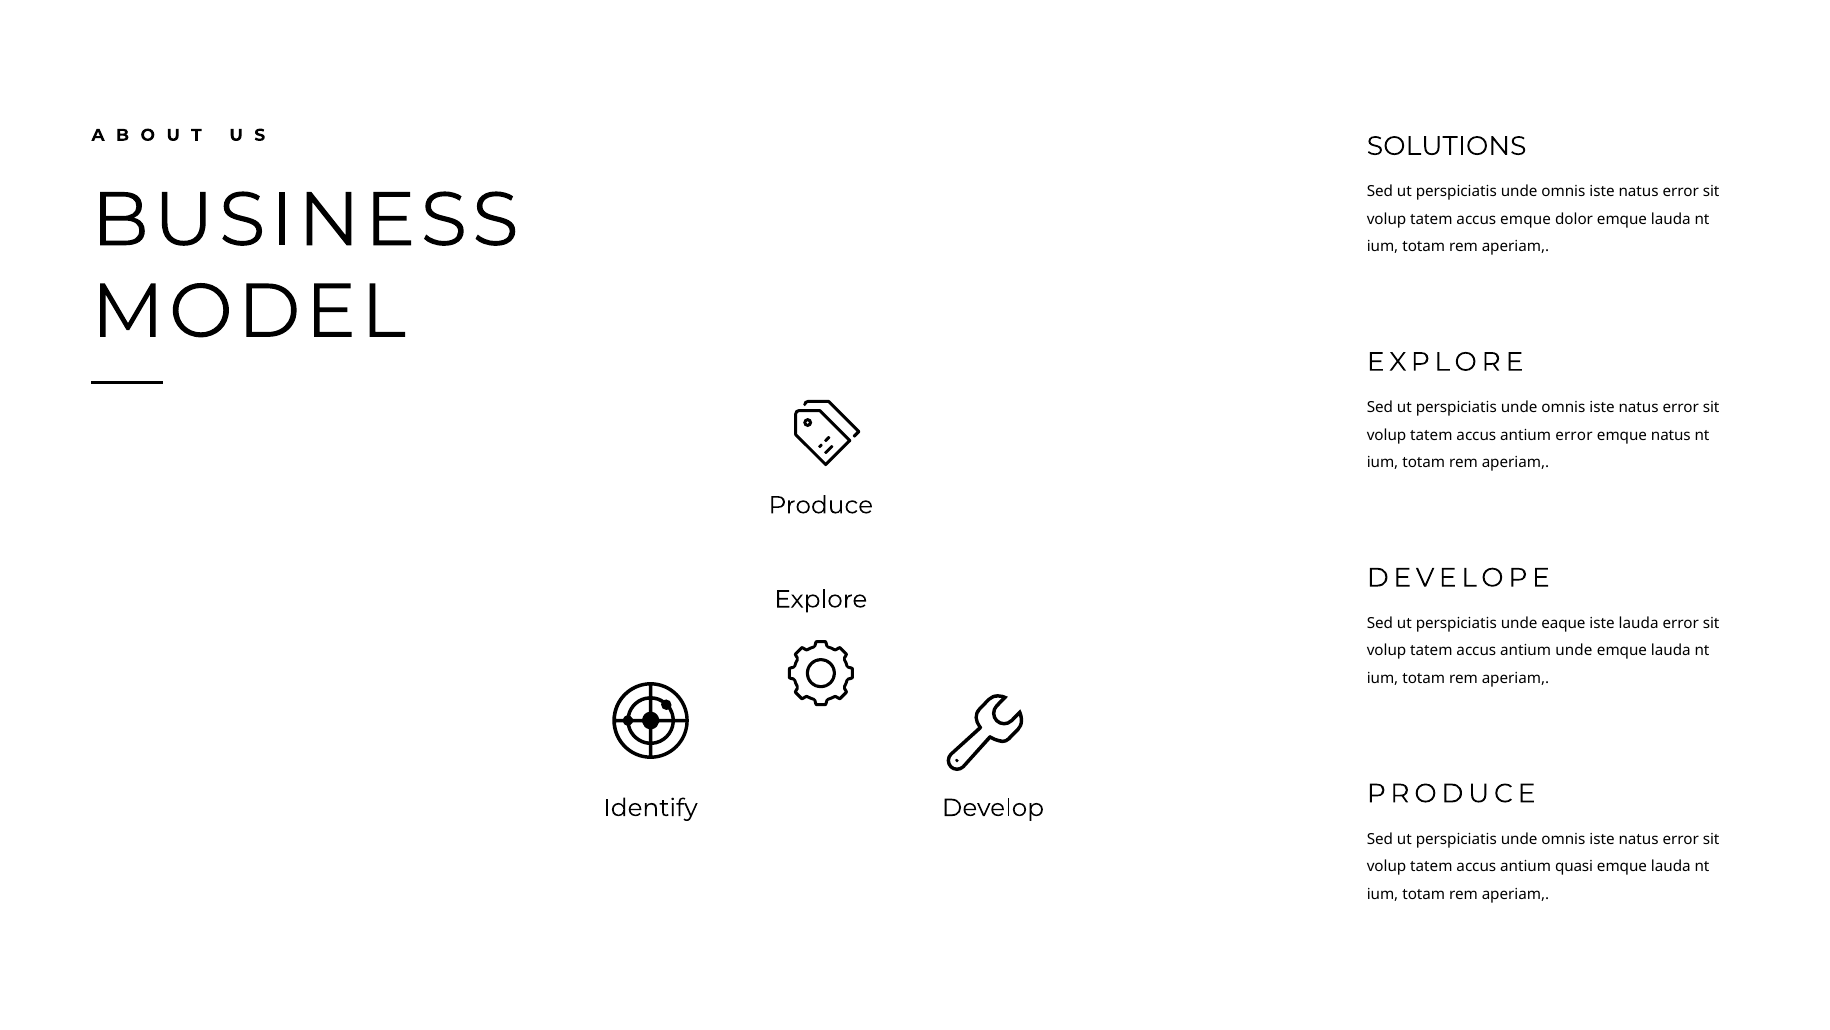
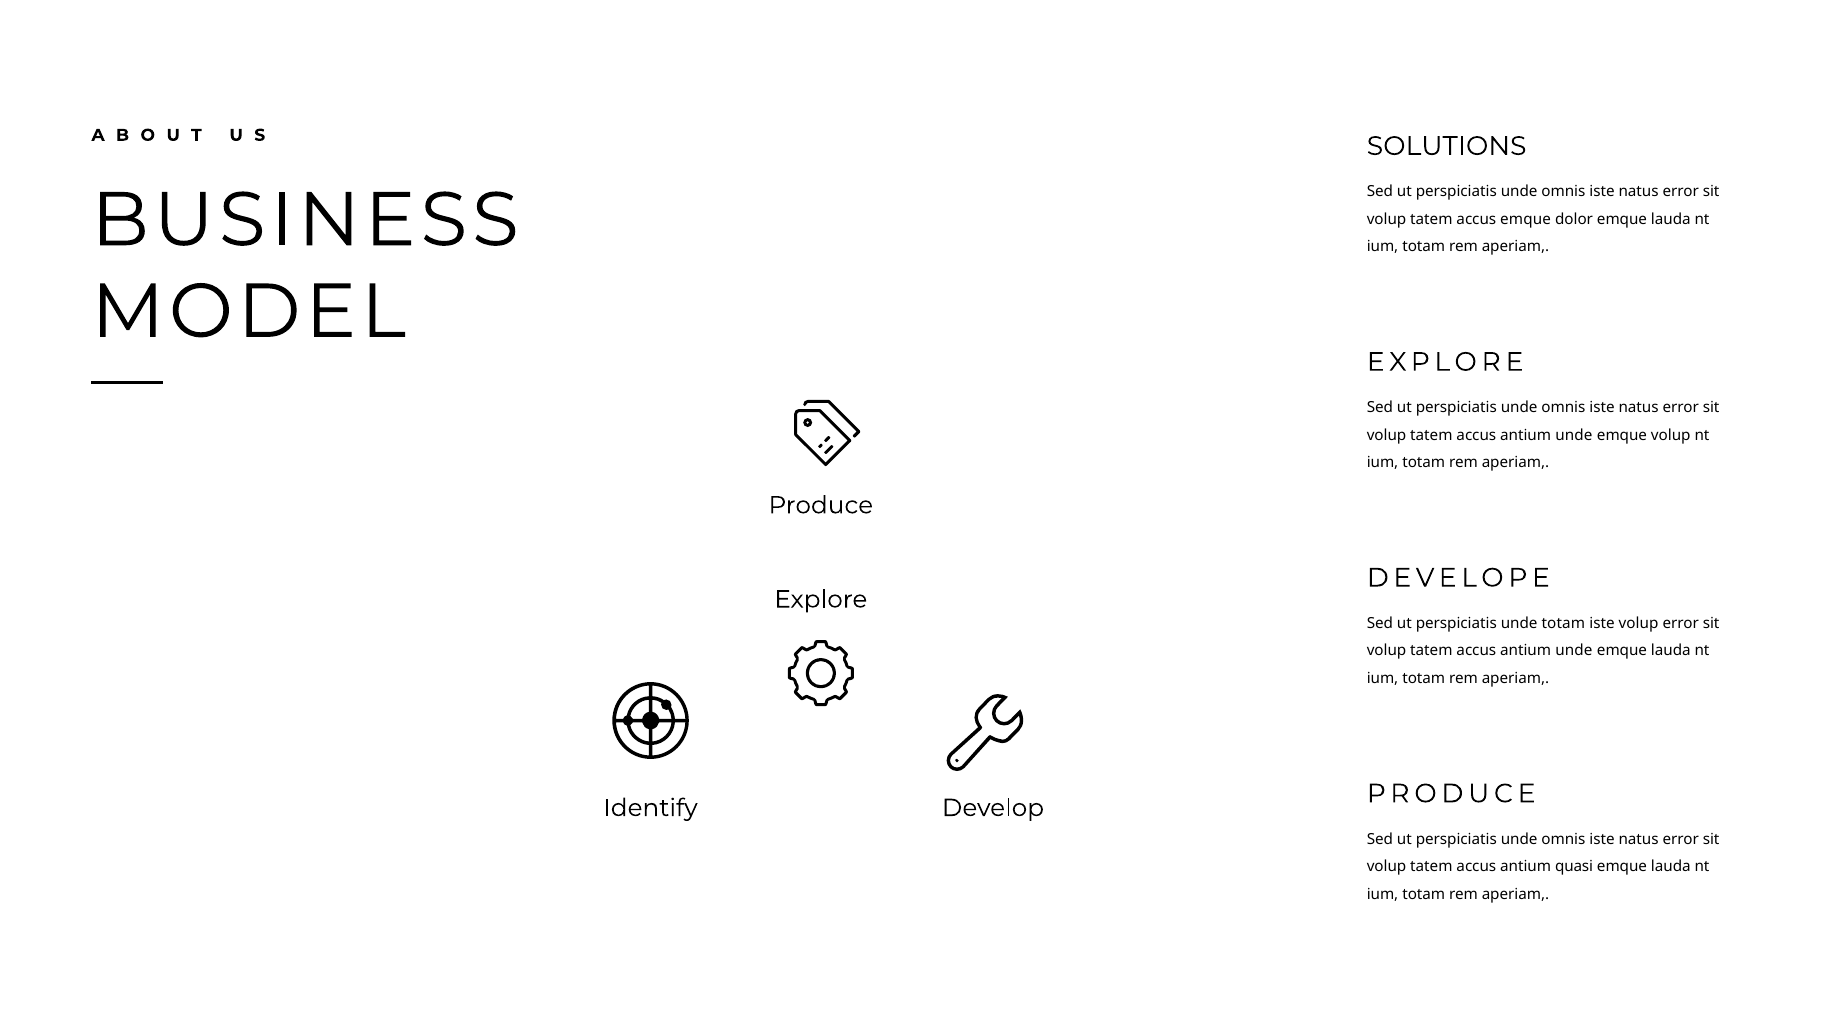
error at (1574, 435): error -> unde
emque natus: natus -> volup
unde eaque: eaque -> totam
iste lauda: lauda -> volup
